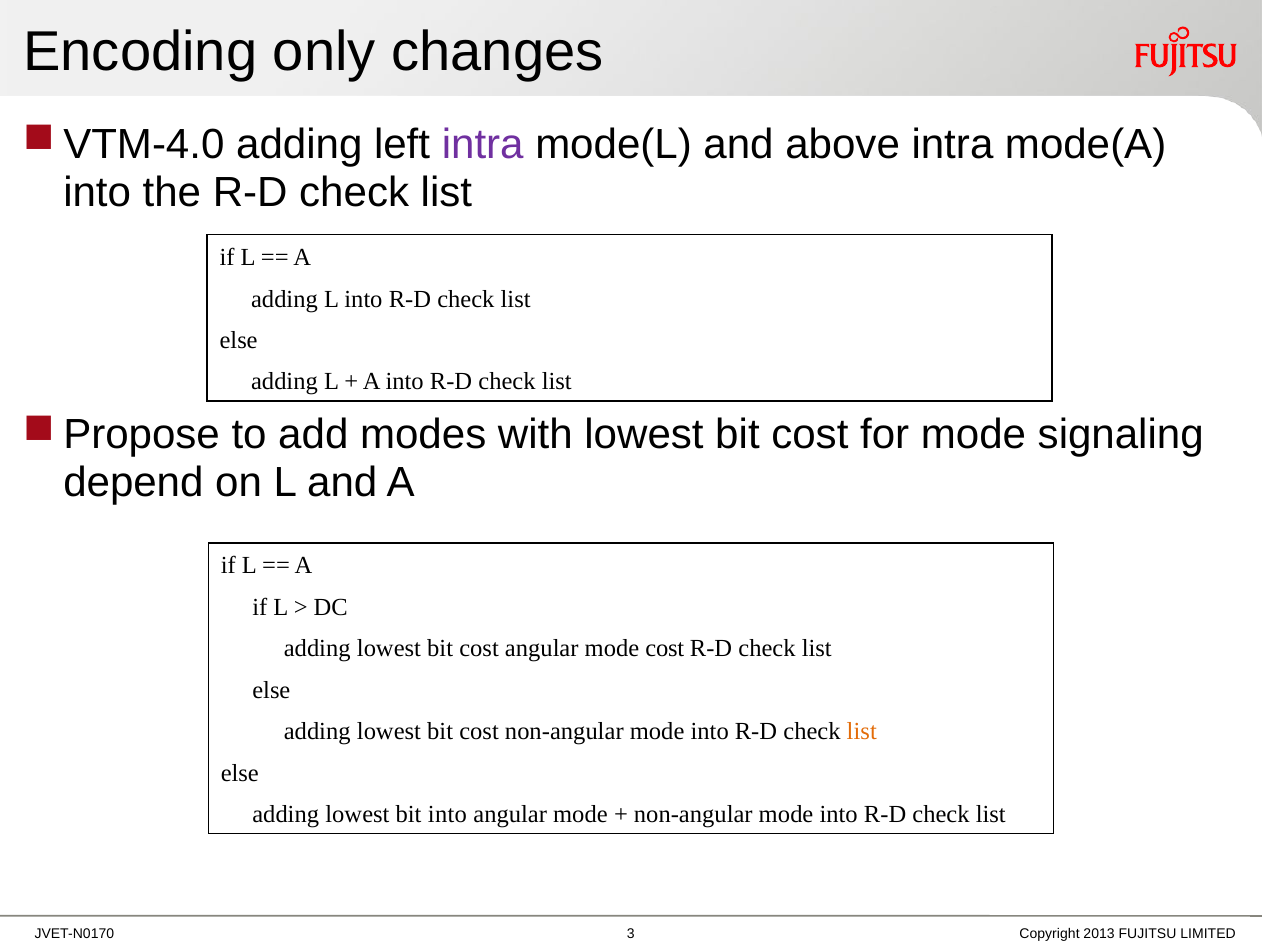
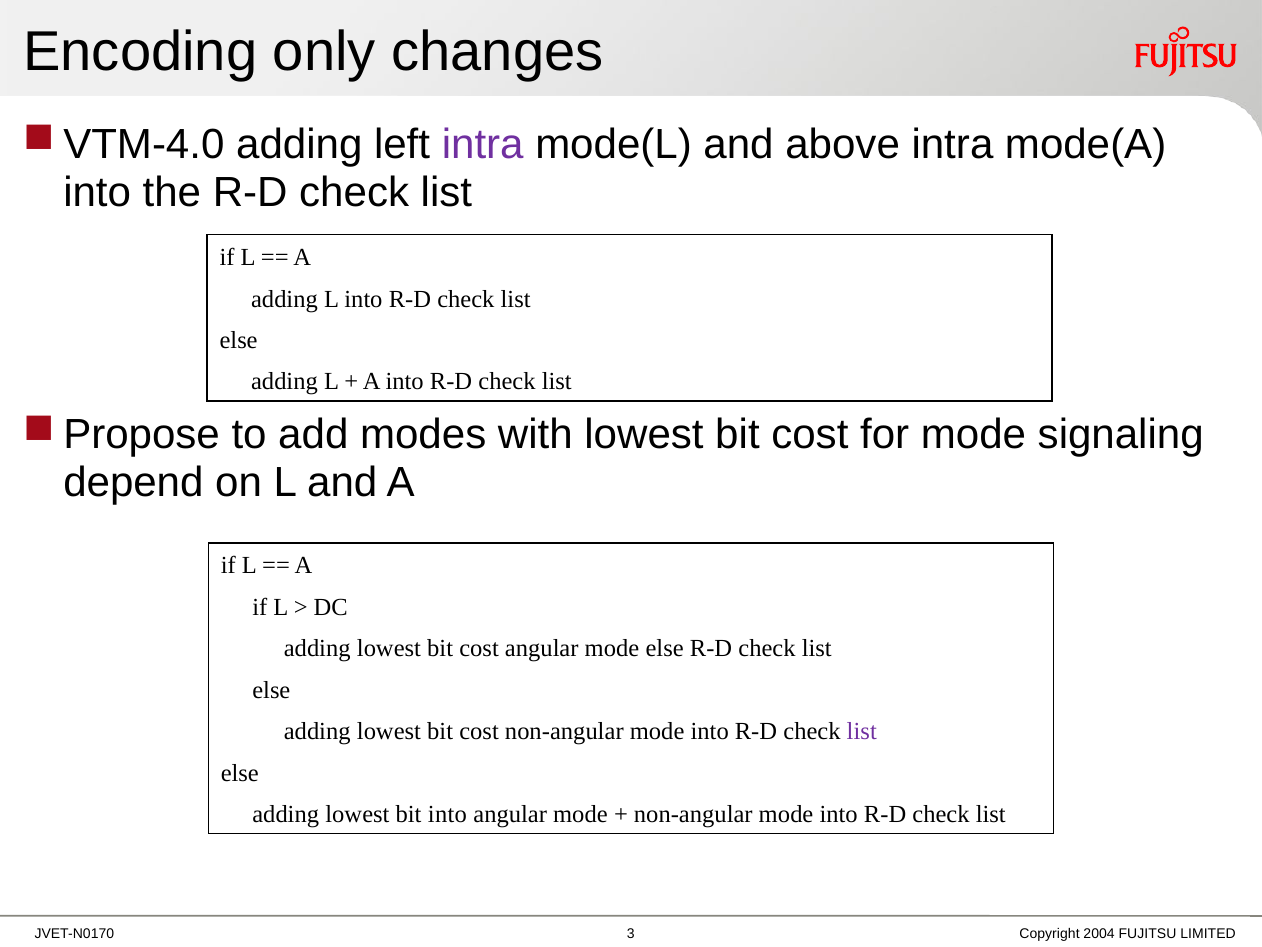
mode cost: cost -> else
list at (862, 731) colour: orange -> purple
2013: 2013 -> 2004
